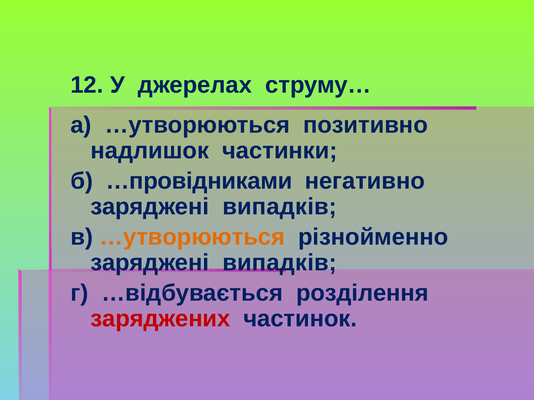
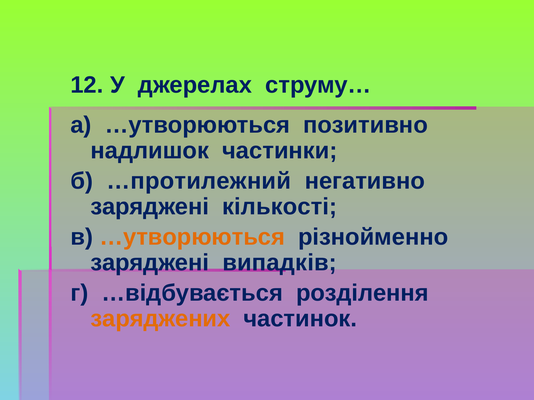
…провідниками: …провідниками -> …протилежний
випадків at (280, 207): випадків -> кількості
заряджених colour: red -> orange
